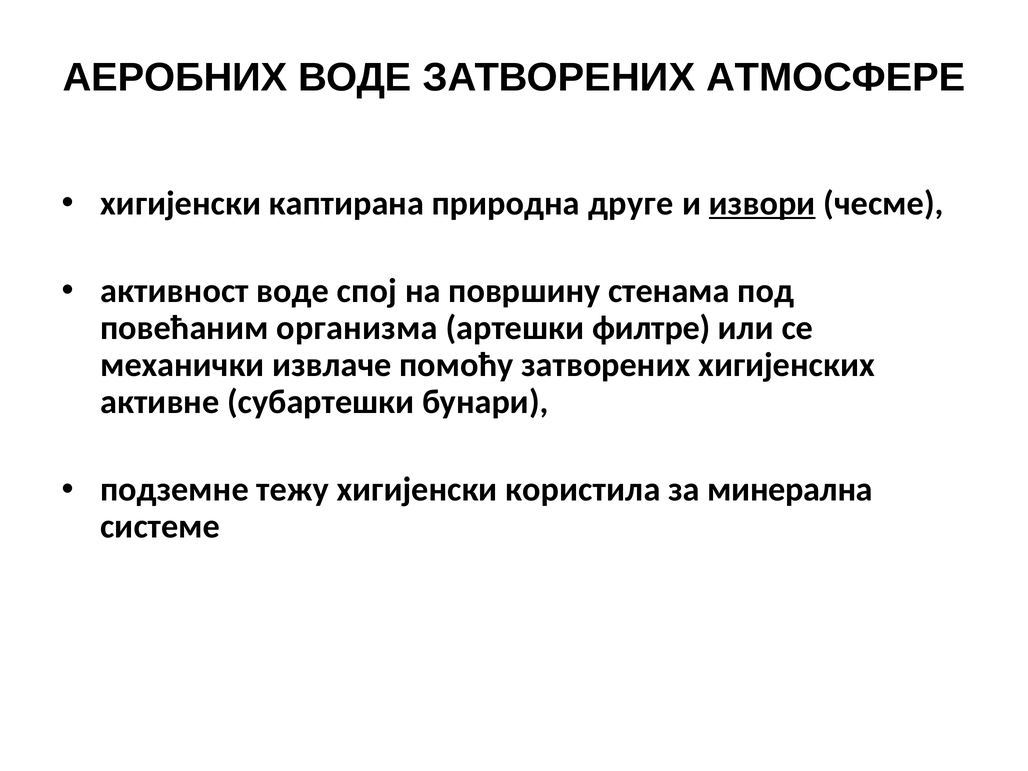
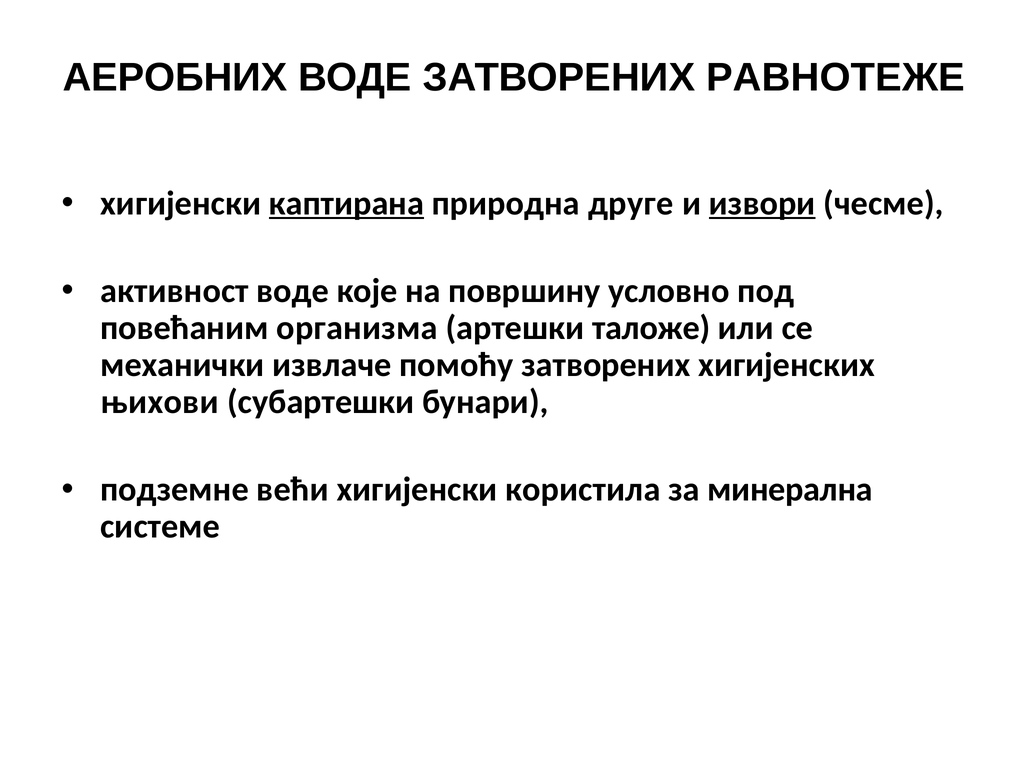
АТМОСФЕРЕ: АТМОСФЕРЕ -> РАВНОТЕЖЕ
каптирана underline: none -> present
спој: спој -> кoјe
стенама: стенама -> условно
филтре: филтре -> таложе
активне: активне -> њихови
тежу: тежу -> већи
